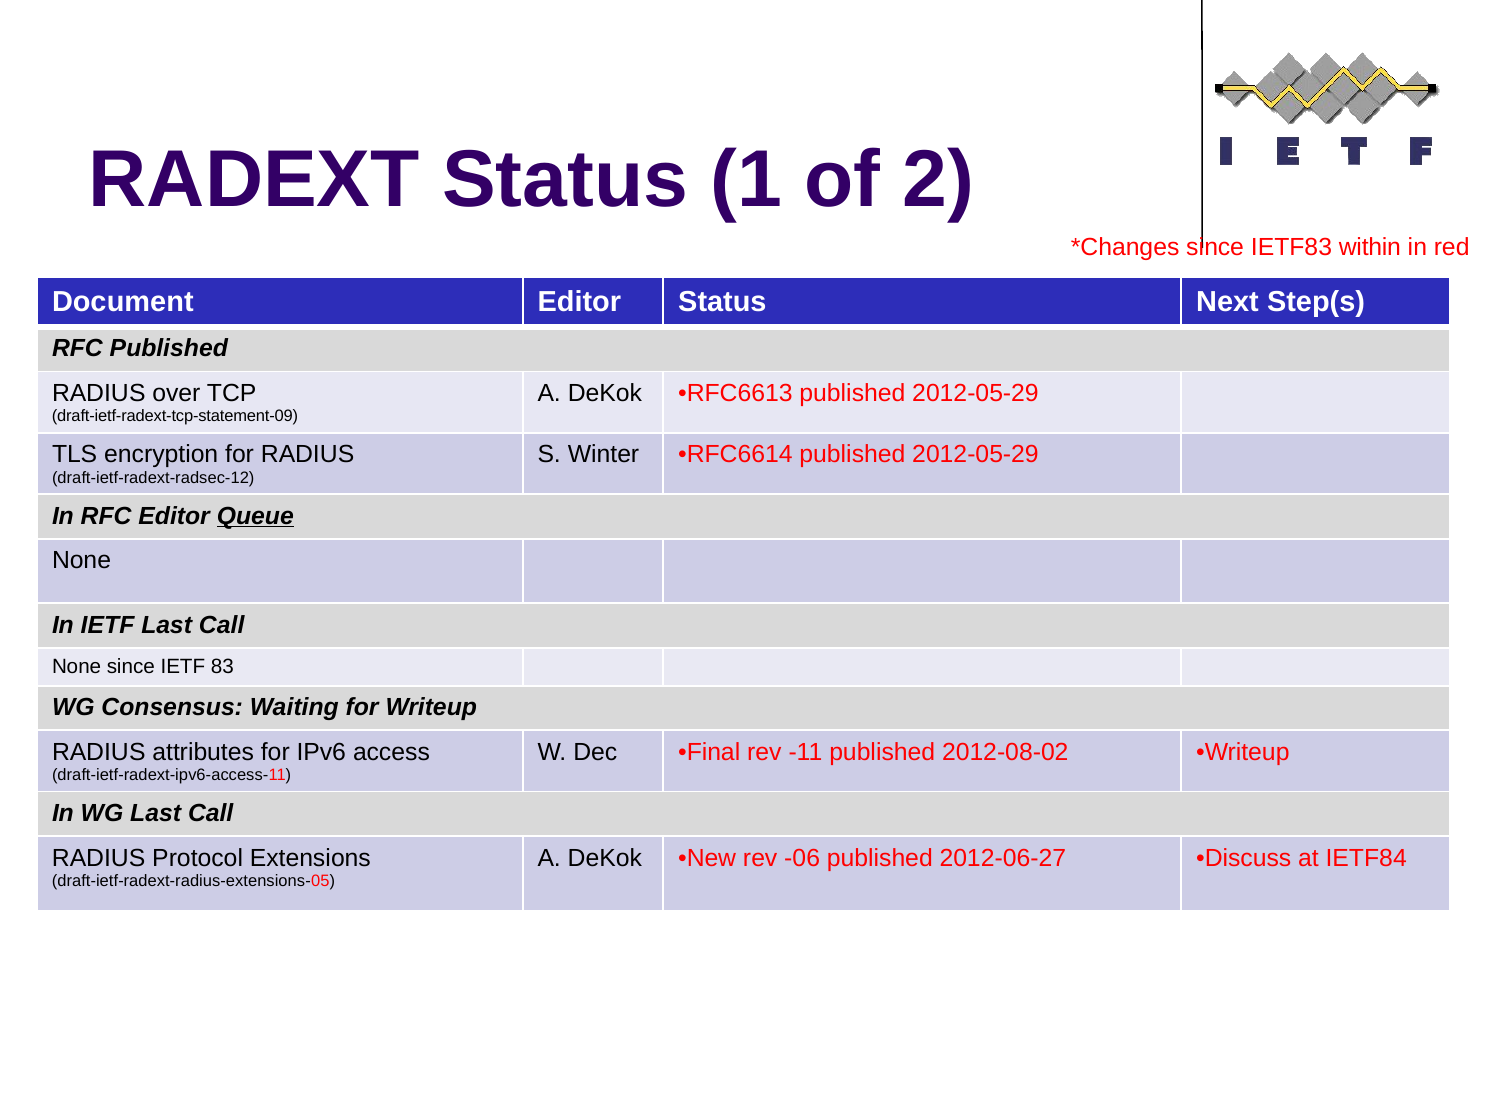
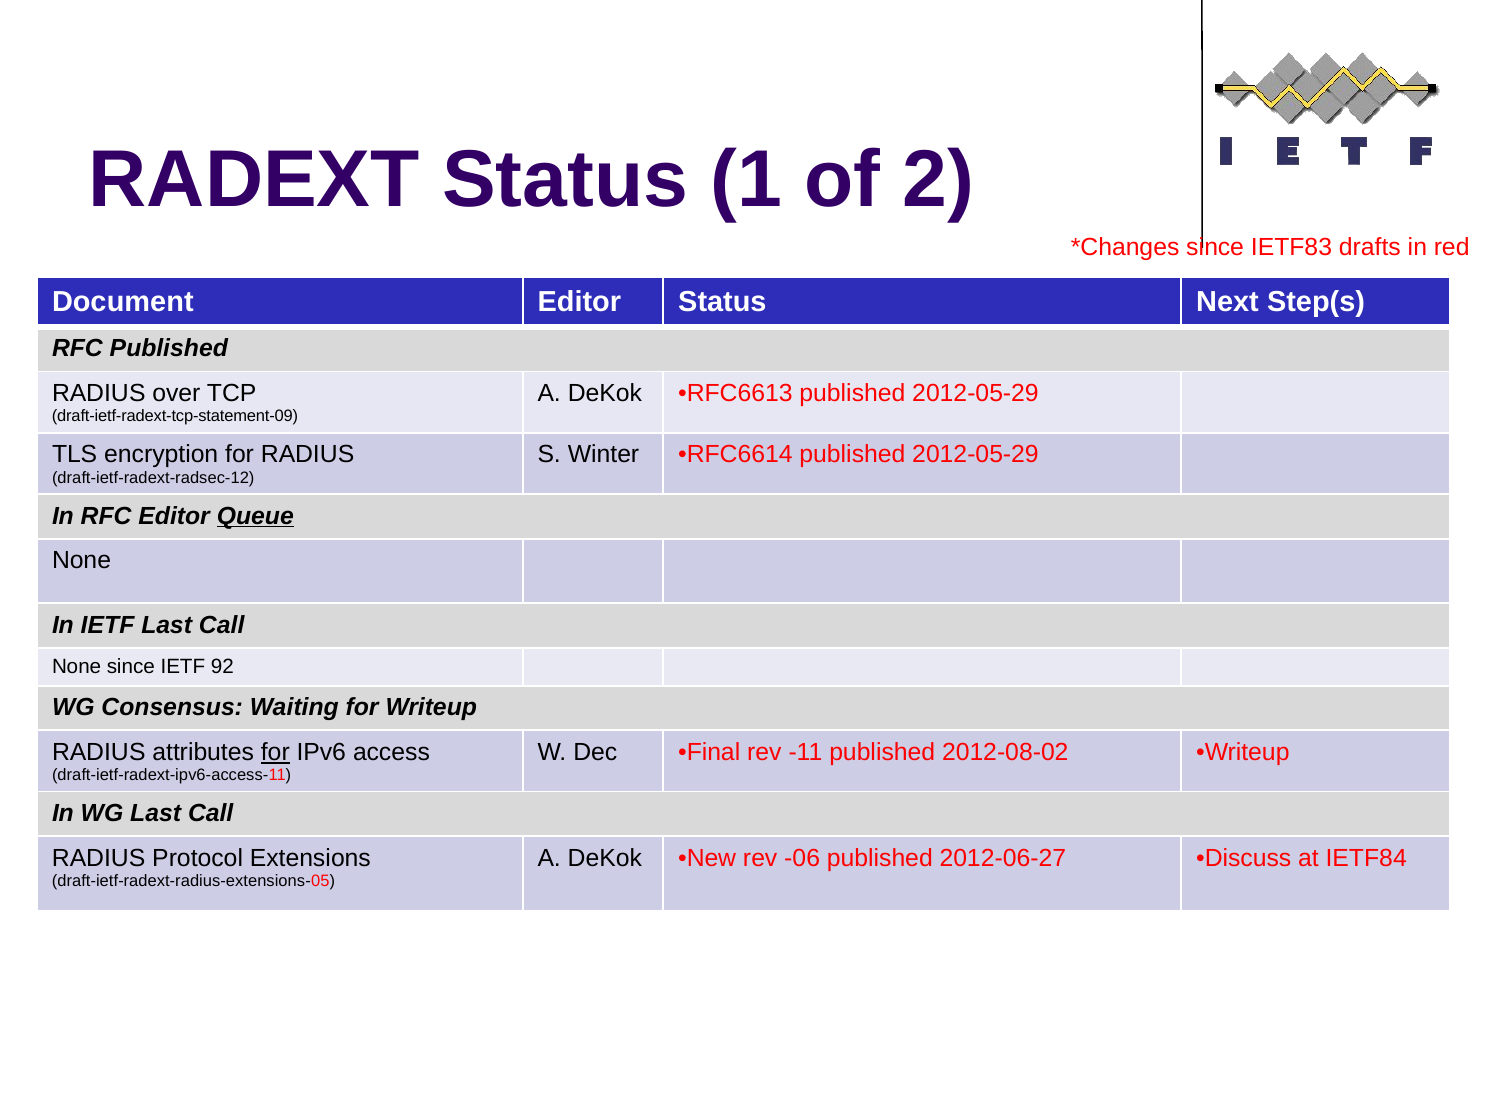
within: within -> drafts
83: 83 -> 92
for at (275, 752) underline: none -> present
